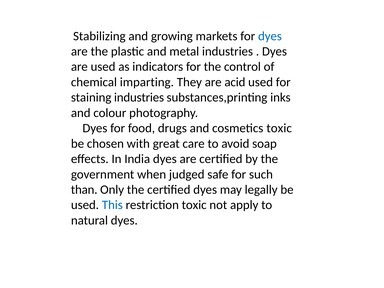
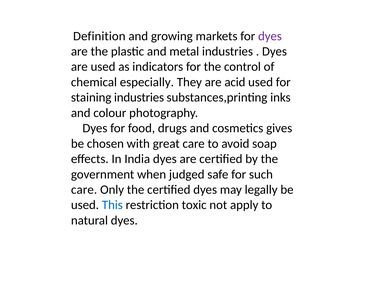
Stabilizing: Stabilizing -> Definition
dyes at (270, 36) colour: blue -> purple
imparting: imparting -> especially
cosmetics toxic: toxic -> gives
than at (84, 190): than -> care
